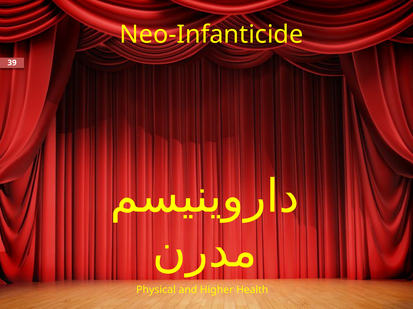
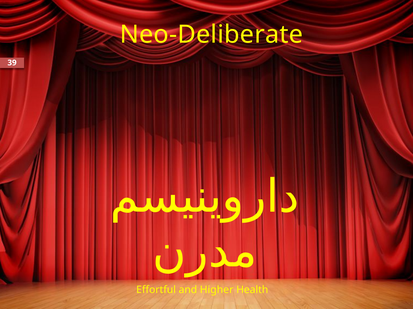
Neo-Infanticide: Neo-Infanticide -> Neo-Deliberate
Physical: Physical -> Effortful
